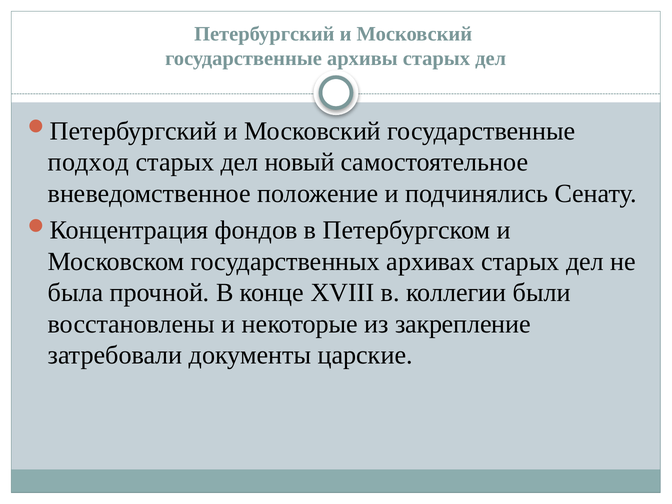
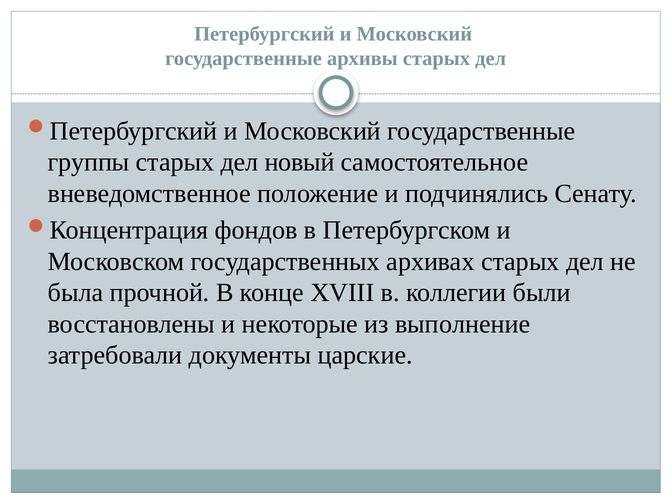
подход: подход -> группы
закрепление: закрепление -> выполнение
